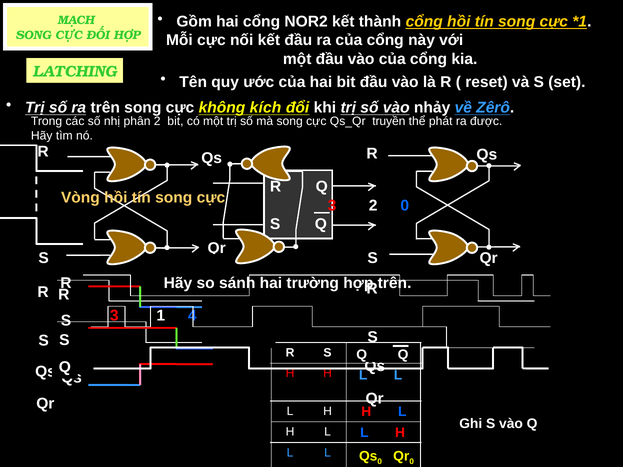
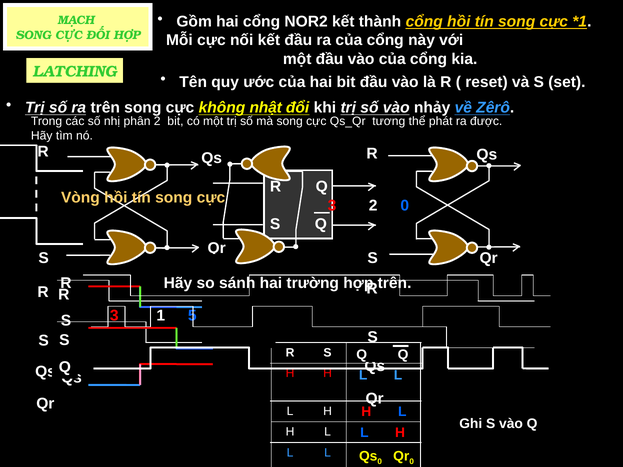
không kích: kích -> nhật
truyền: truyền -> tương
4: 4 -> 5
